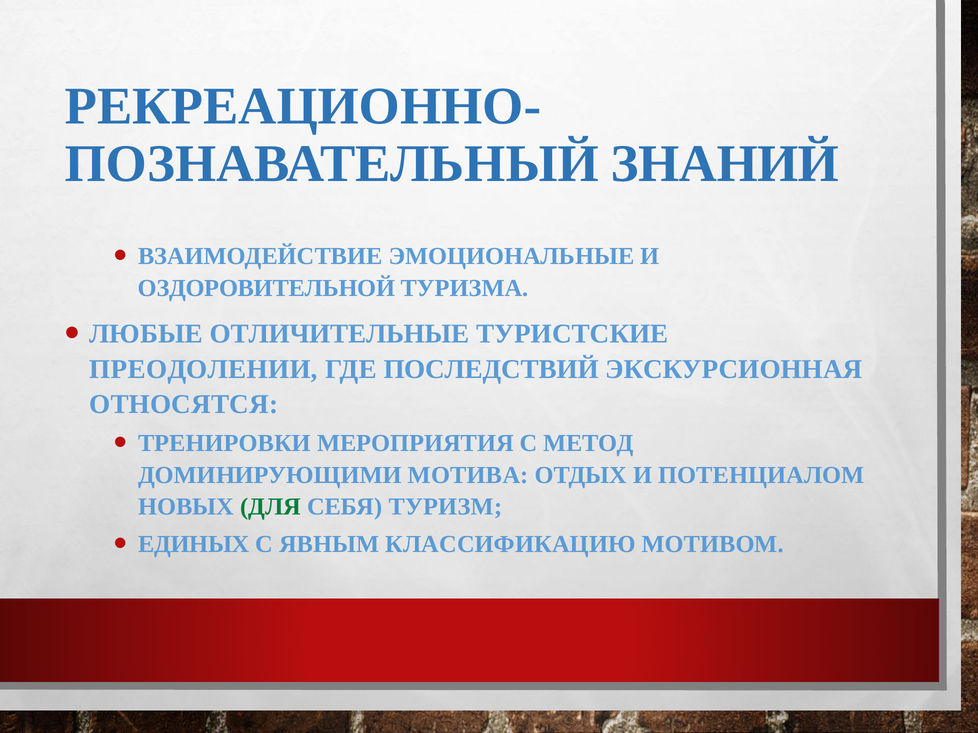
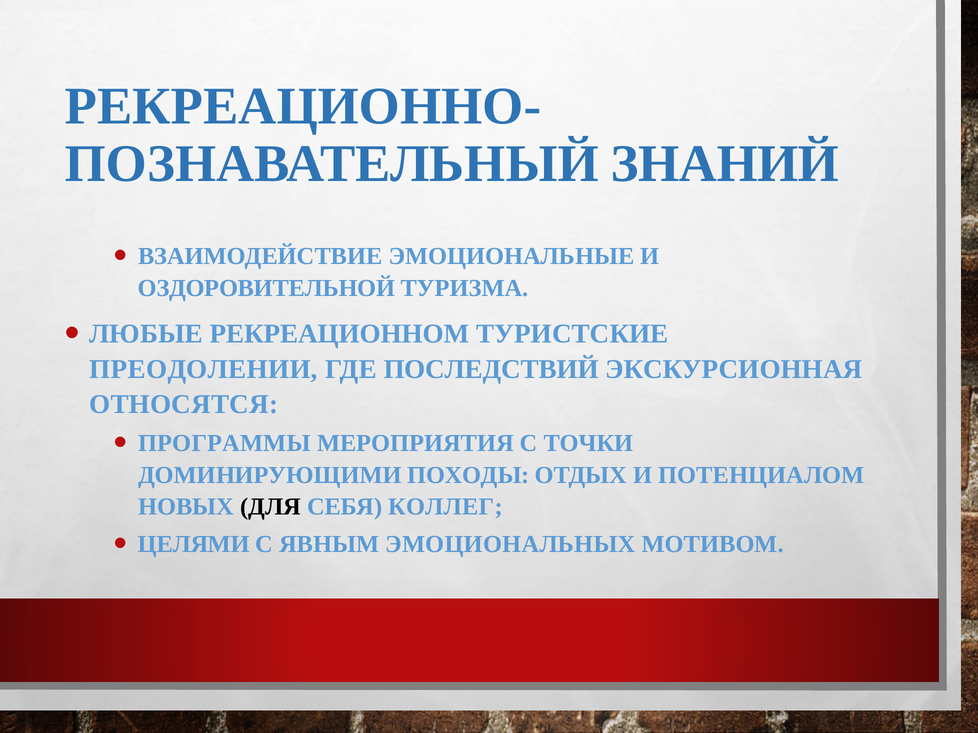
ОТЛИЧИТЕЛЬНЫЕ: ОТЛИЧИТЕЛЬНЫЕ -> РЕКРЕАЦИОННОМ
ТРЕНИРОВКИ: ТРЕНИРОВКИ -> ПРОГРАММЫ
МЕТОД: МЕТОД -> ТОЧКИ
МОТИВА: МОТИВА -> ПОХОДЫ
ДЛЯ colour: green -> black
ТУРИЗМ: ТУРИЗМ -> КОЛЛЕГ
ЕДИНЫХ: ЕДИНЫХ -> ЦЕЛЯМИ
КЛАССИФИКАЦИЮ: КЛАССИФИКАЦИЮ -> ЭМОЦИОНАЛЬНЫХ
